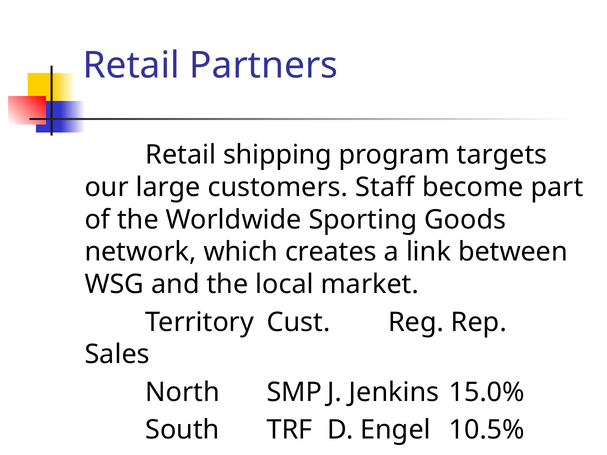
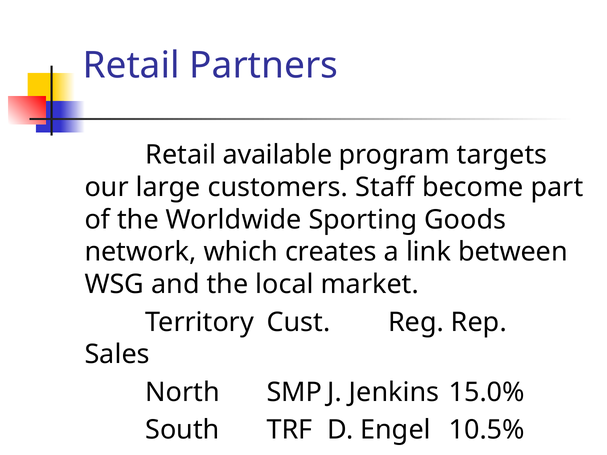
shipping: shipping -> available
